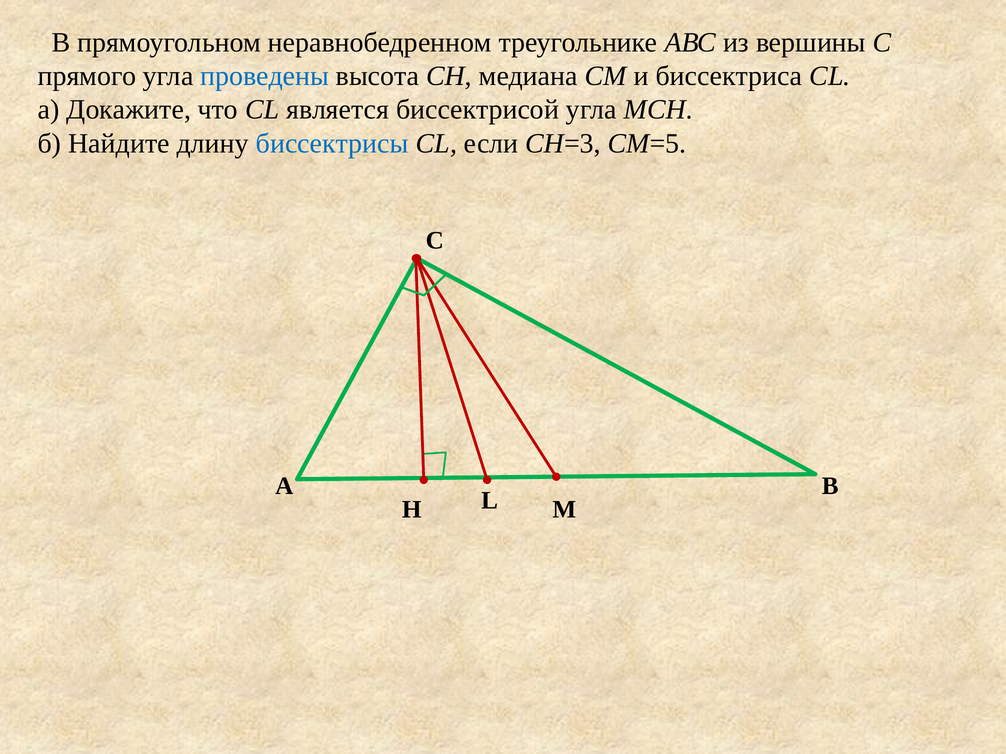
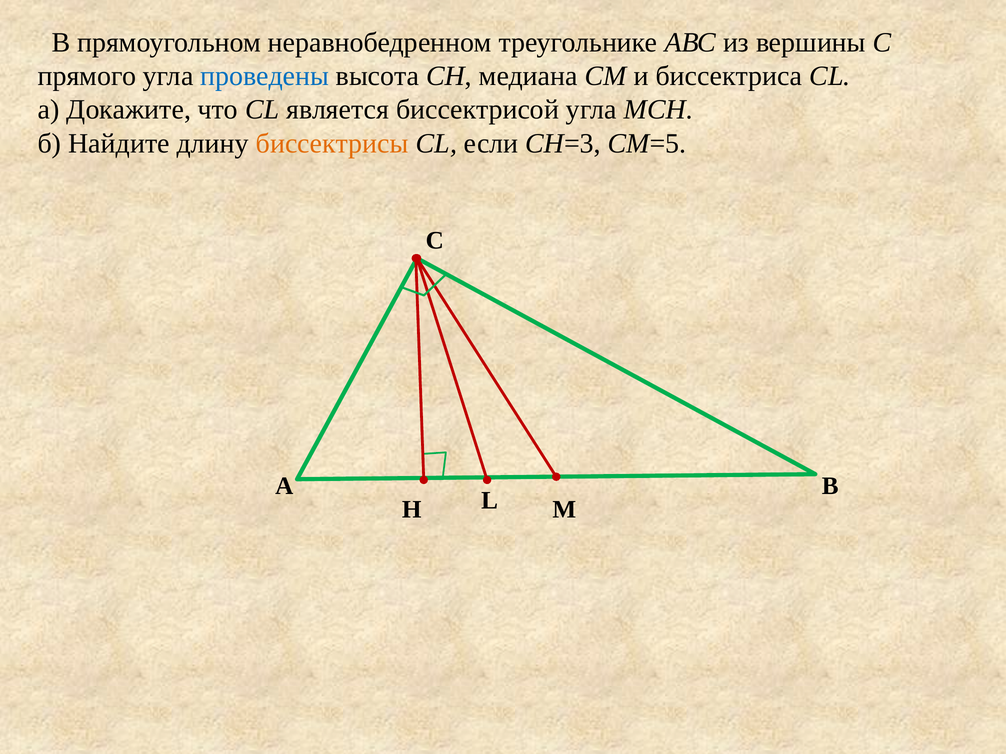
биссектрисы colour: blue -> orange
